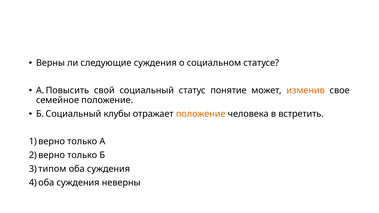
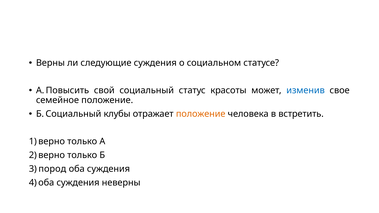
понятие: понятие -> красоты
изменив colour: orange -> blue
типом: типом -> пород
